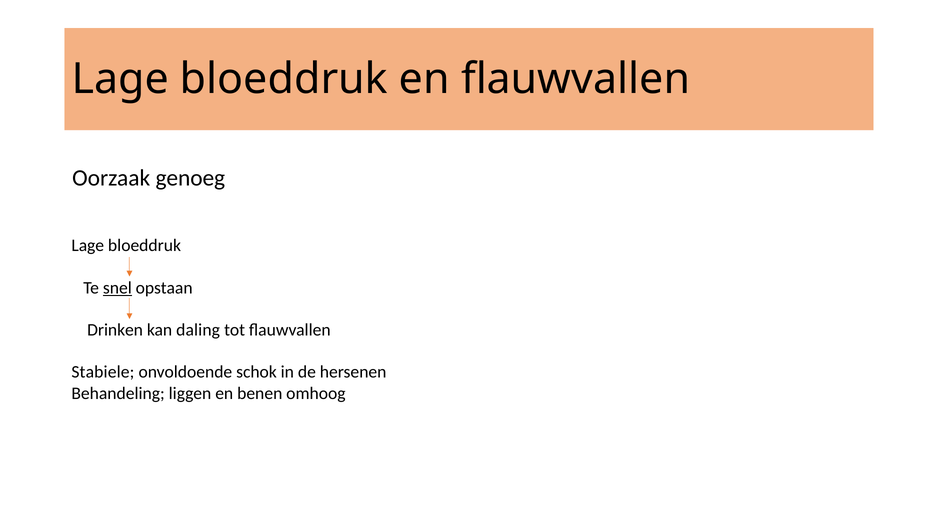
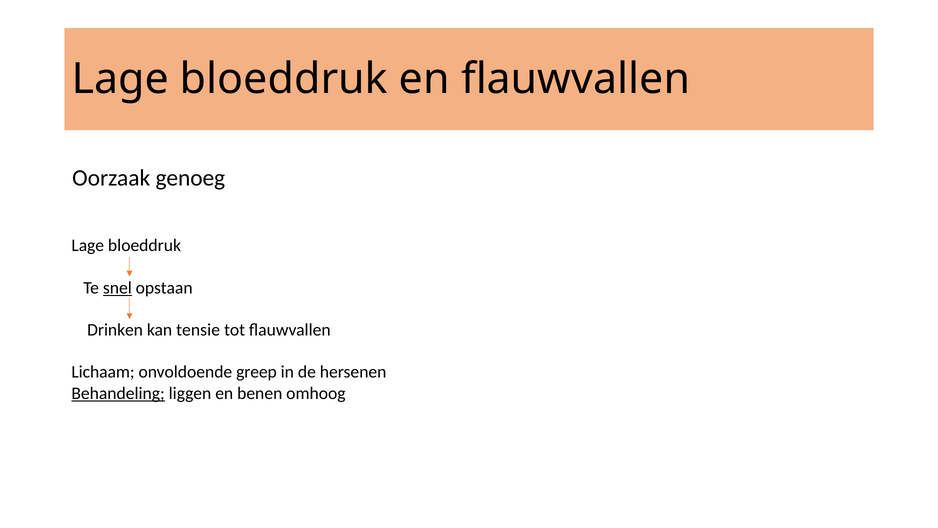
daling: daling -> tensie
Stabiele: Stabiele -> Lichaam
schok: schok -> greep
Behandeling underline: none -> present
